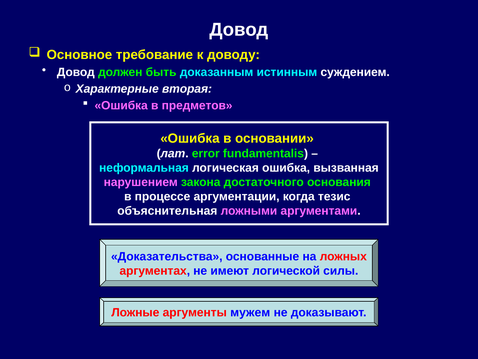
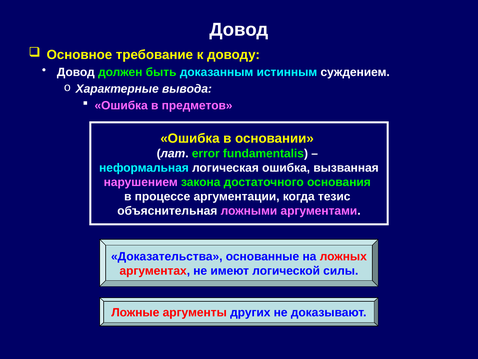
вторая: вторая -> вывода
мужем: мужем -> других
